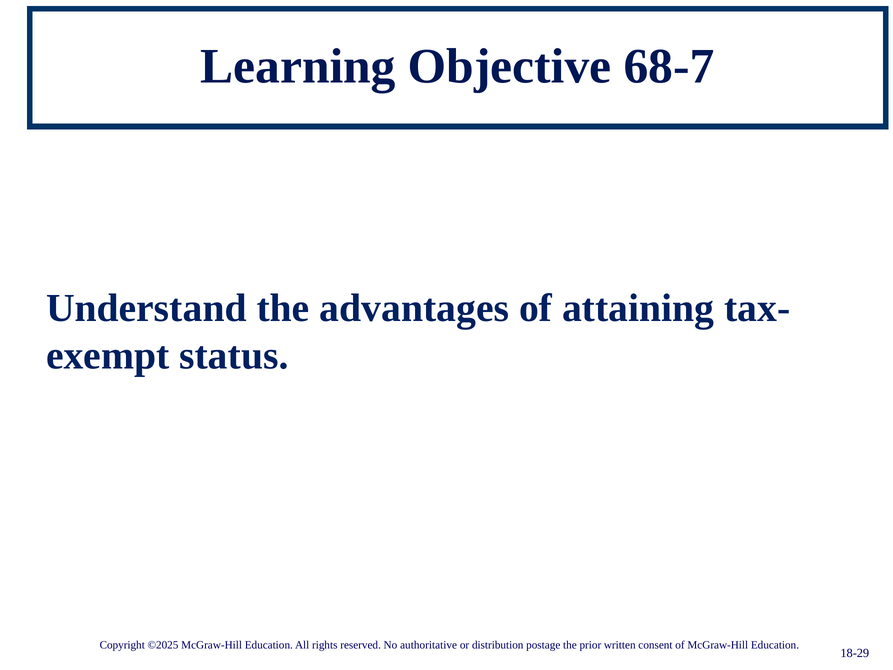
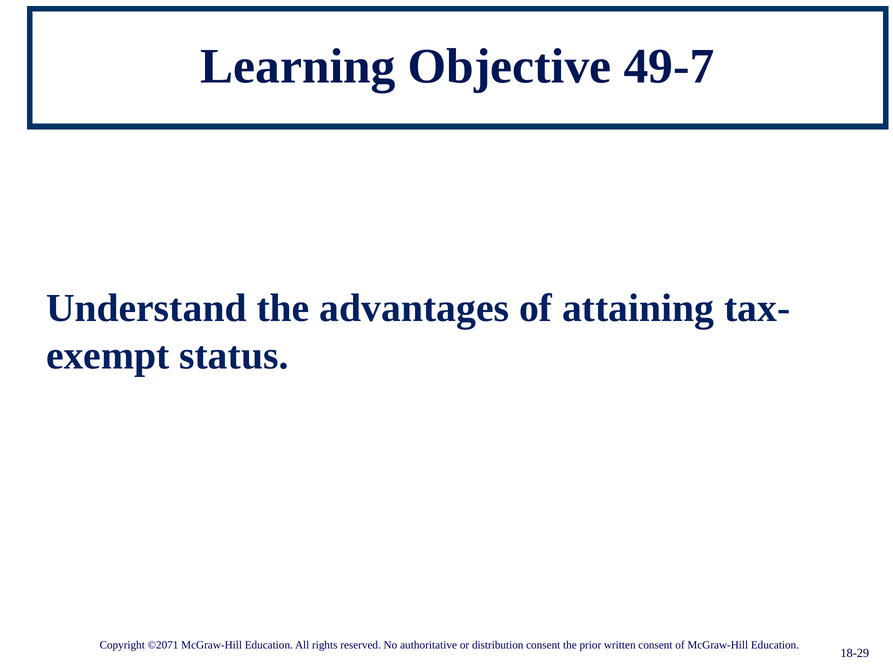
68-7: 68-7 -> 49-7
©2025: ©2025 -> ©2071
distribution postage: postage -> consent
